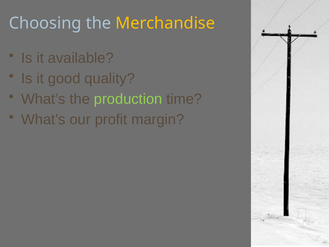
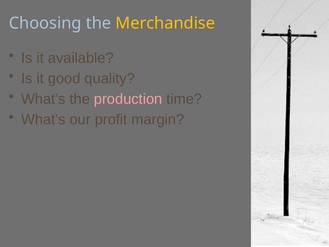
production colour: light green -> pink
